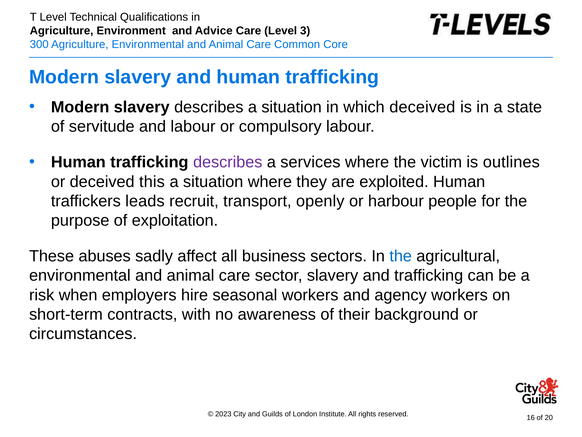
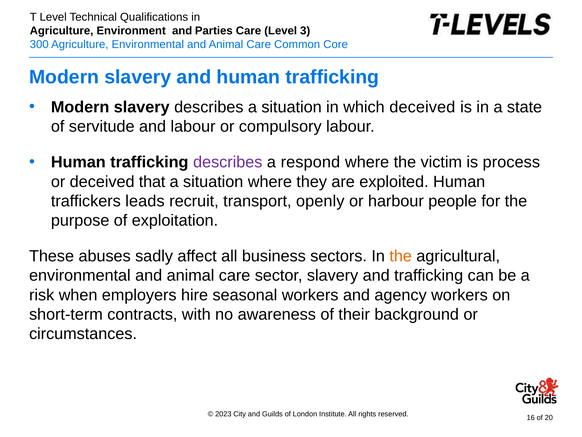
Advice: Advice -> Parties
services: services -> respond
outlines: outlines -> process
this: this -> that
the at (401, 256) colour: blue -> orange
